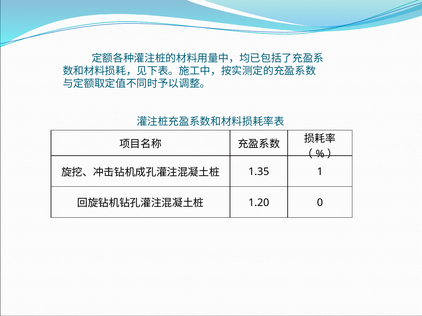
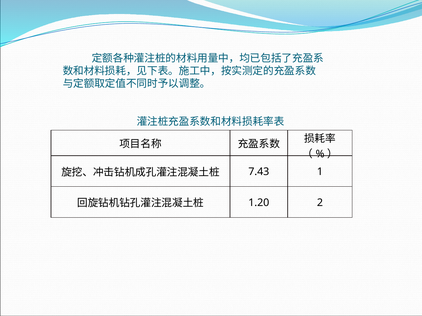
1.35: 1.35 -> 7.43
0: 0 -> 2
